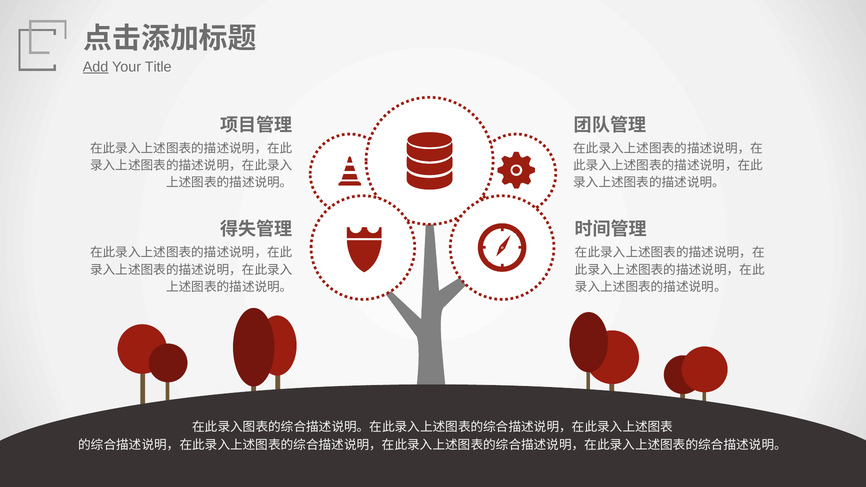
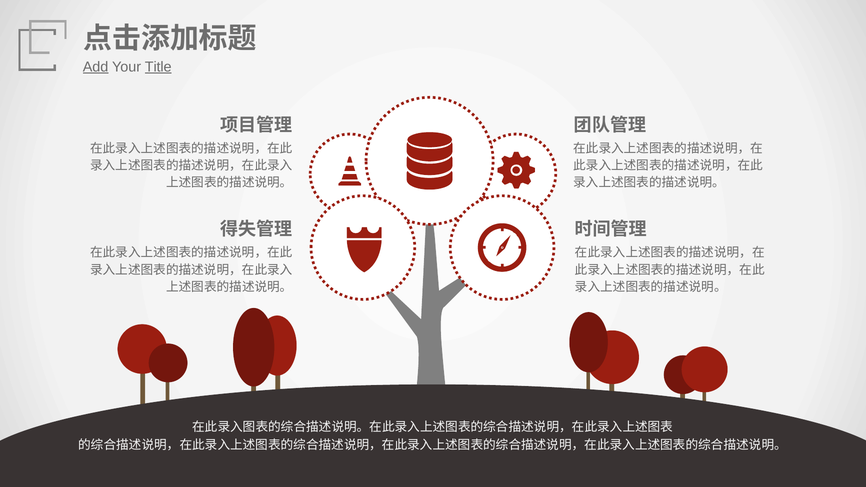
Title underline: none -> present
